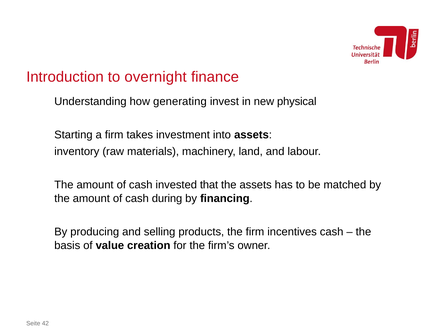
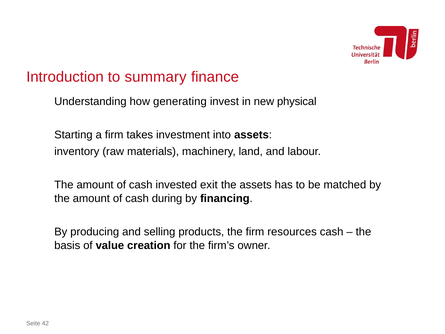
overnight: overnight -> summary
that: that -> exit
incentives: incentives -> resources
